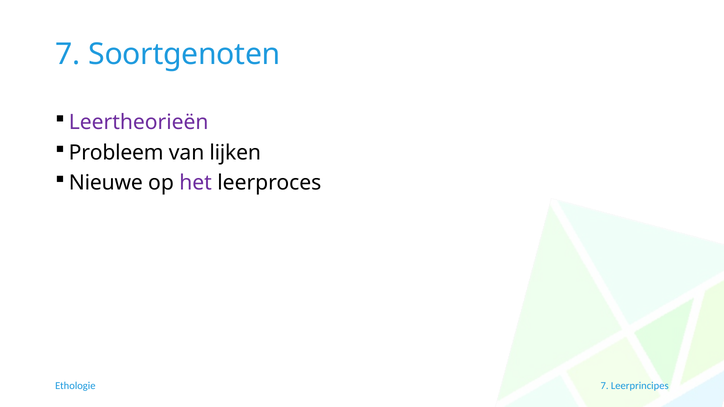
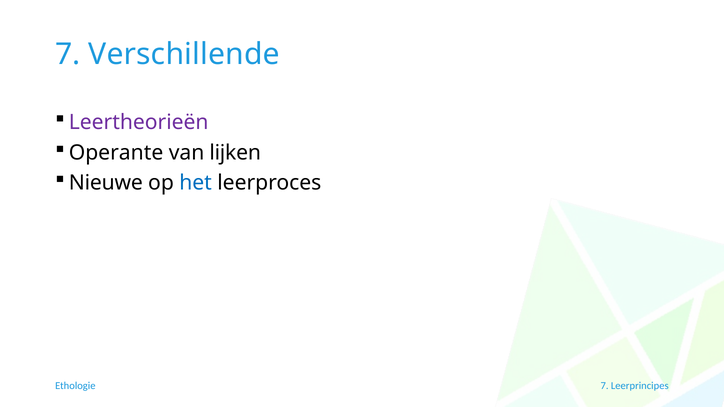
Soortgenoten: Soortgenoten -> Verschillende
Probleem: Probleem -> Operante
het colour: purple -> blue
